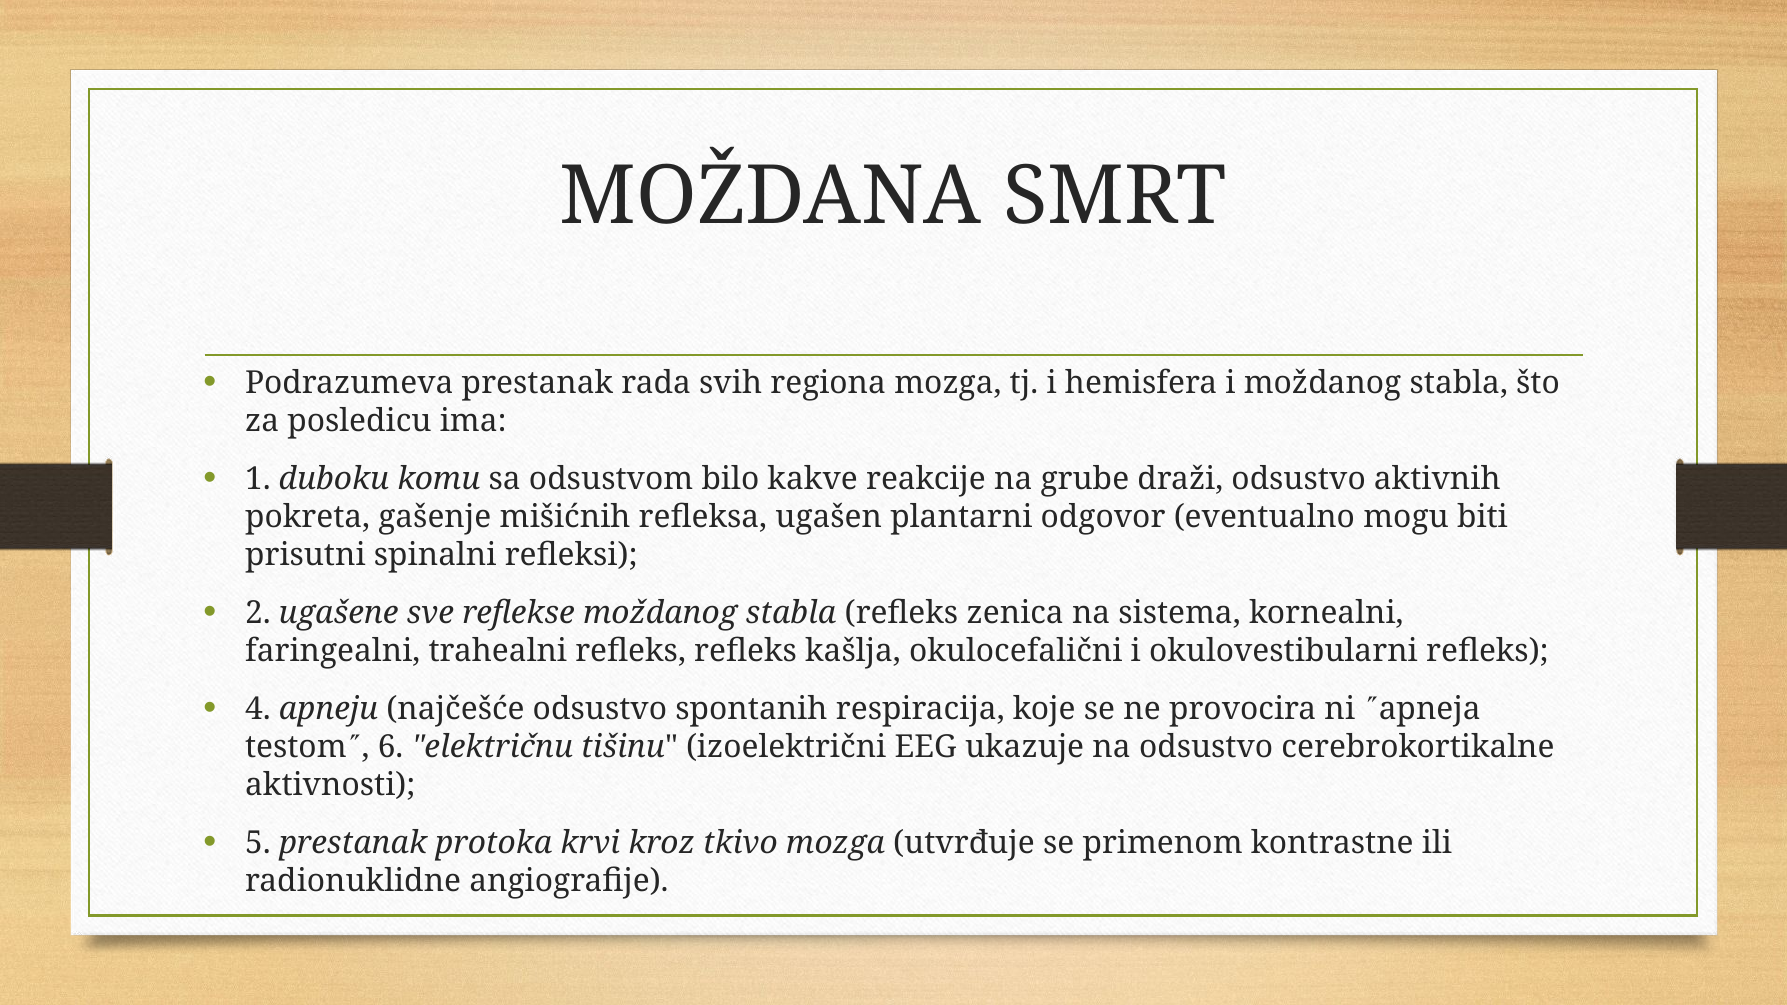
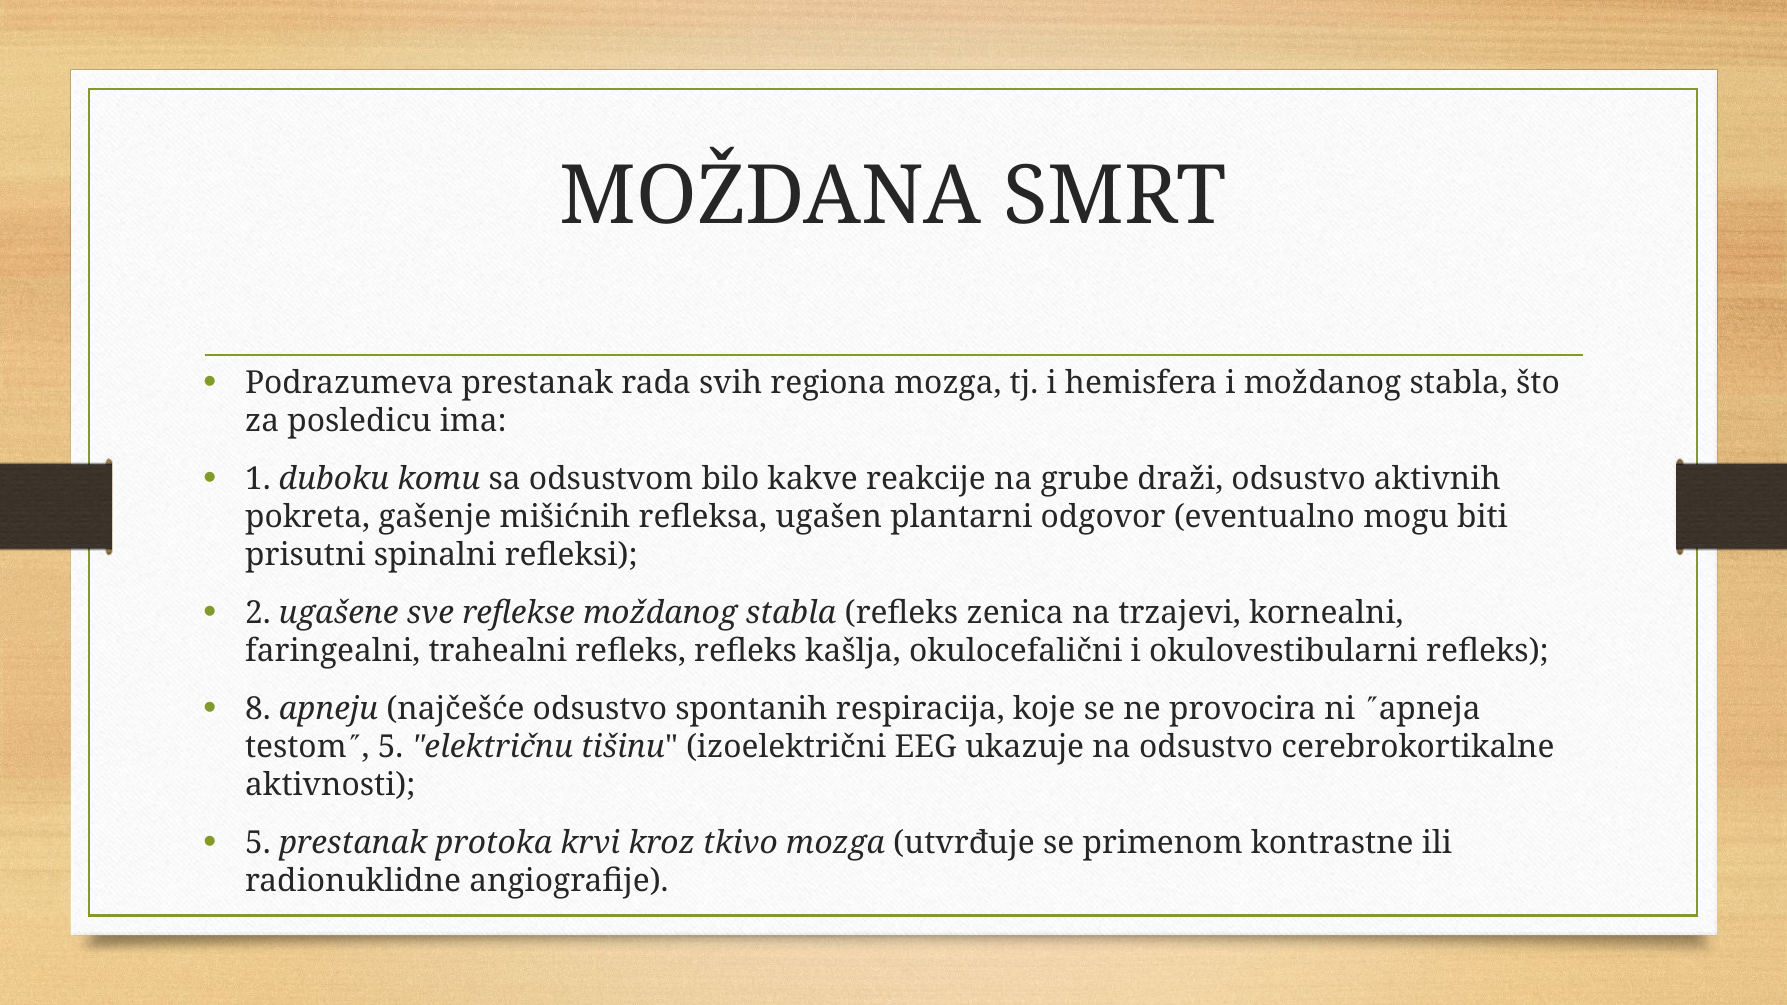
sistema: sistema -> trzajevi
4: 4 -> 8
testom 6: 6 -> 5
